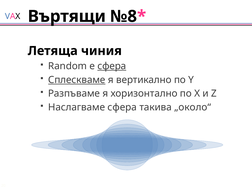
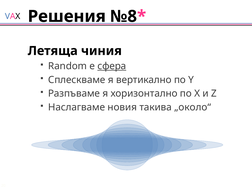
Въртящи: Въртящи -> Решения
Сплескваме underline: present -> none
Наслагваме сфера: сфера -> новия
